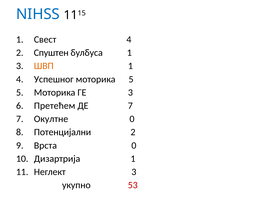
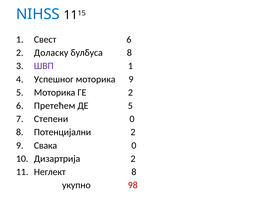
Свест 4: 4 -> 6
Спуштен: Спуштен -> Доласку
булбуса 1: 1 -> 8
ШВП colour: orange -> purple
моторика 5: 5 -> 9
ГЕ 3: 3 -> 2
ДЕ 7: 7 -> 5
Окултне: Окултне -> Степени
Врста: Врста -> Свака
Дизартрија 1: 1 -> 2
Неглект 3: 3 -> 8
53: 53 -> 98
